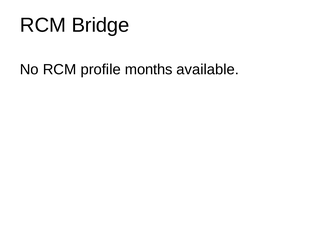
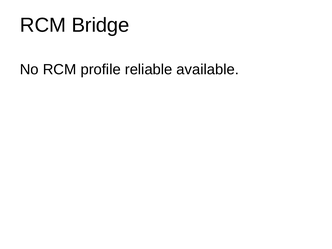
months: months -> reliable
